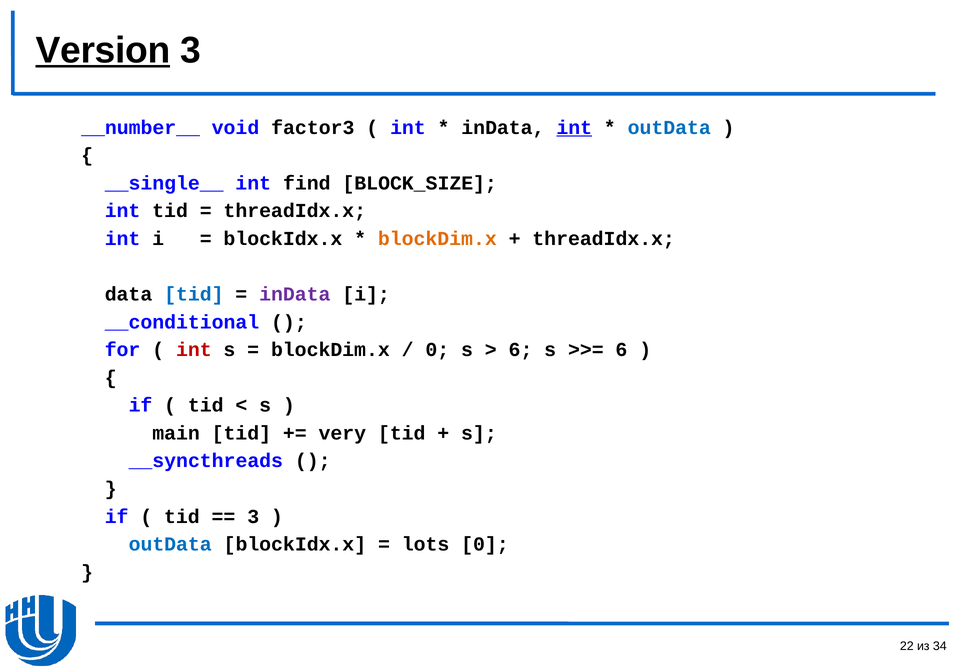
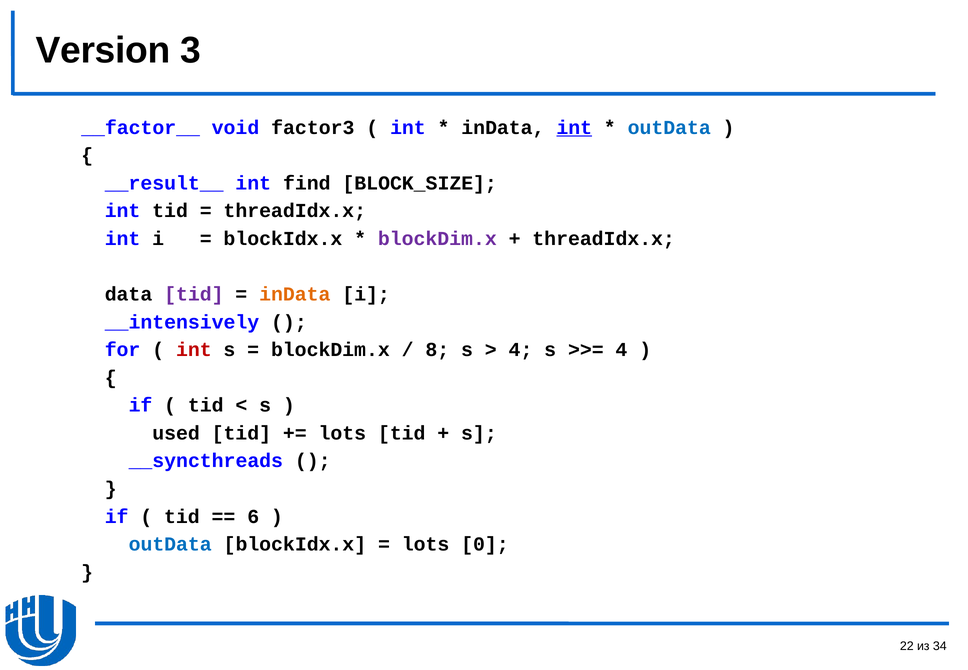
Version underline: present -> none
__number__: __number__ -> __factor__
__single__: __single__ -> __result__
blockDim.x at (437, 239) colour: orange -> purple
tid at (194, 294) colour: blue -> purple
inData at (295, 294) colour: purple -> orange
__conditional: __conditional -> __intensively
0 at (437, 350): 0 -> 8
6 at (521, 350): 6 -> 4
6 at (621, 350): 6 -> 4
main: main -> used
very at (342, 433): very -> lots
3 at (253, 517): 3 -> 6
